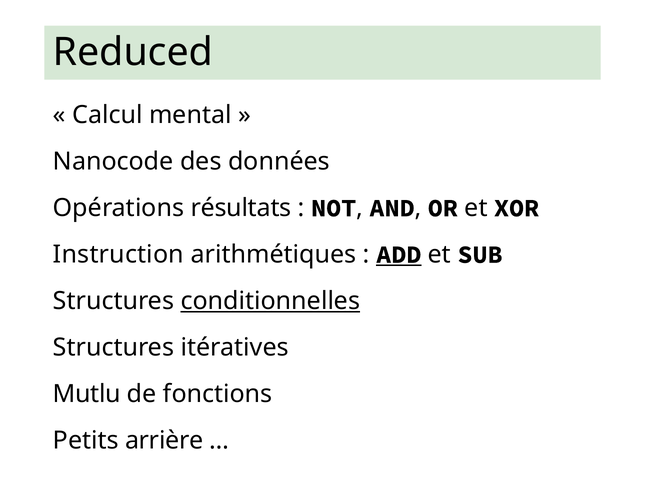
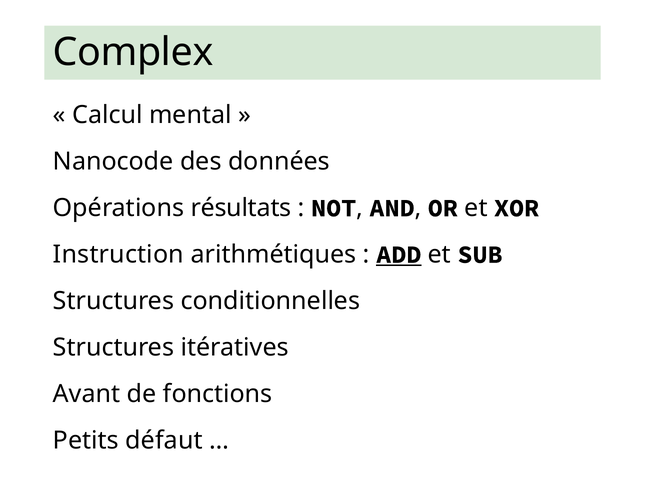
Reduced: Reduced -> Complex
conditionnelles underline: present -> none
Mutlu: Mutlu -> Avant
arrière: arrière -> défaut
